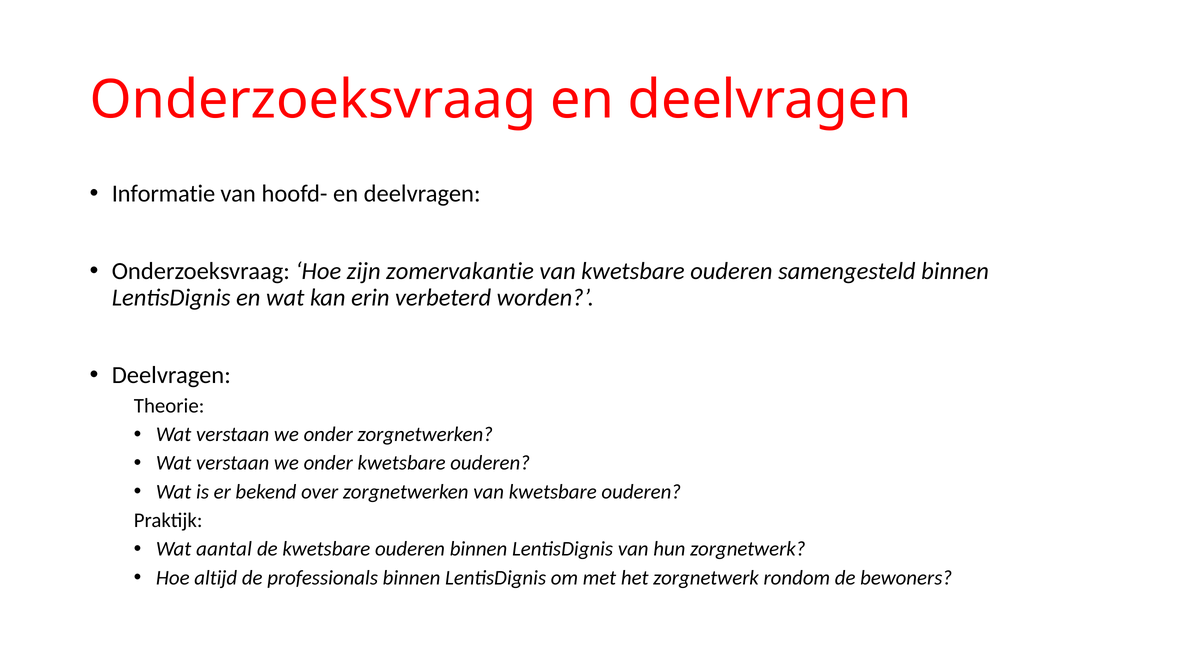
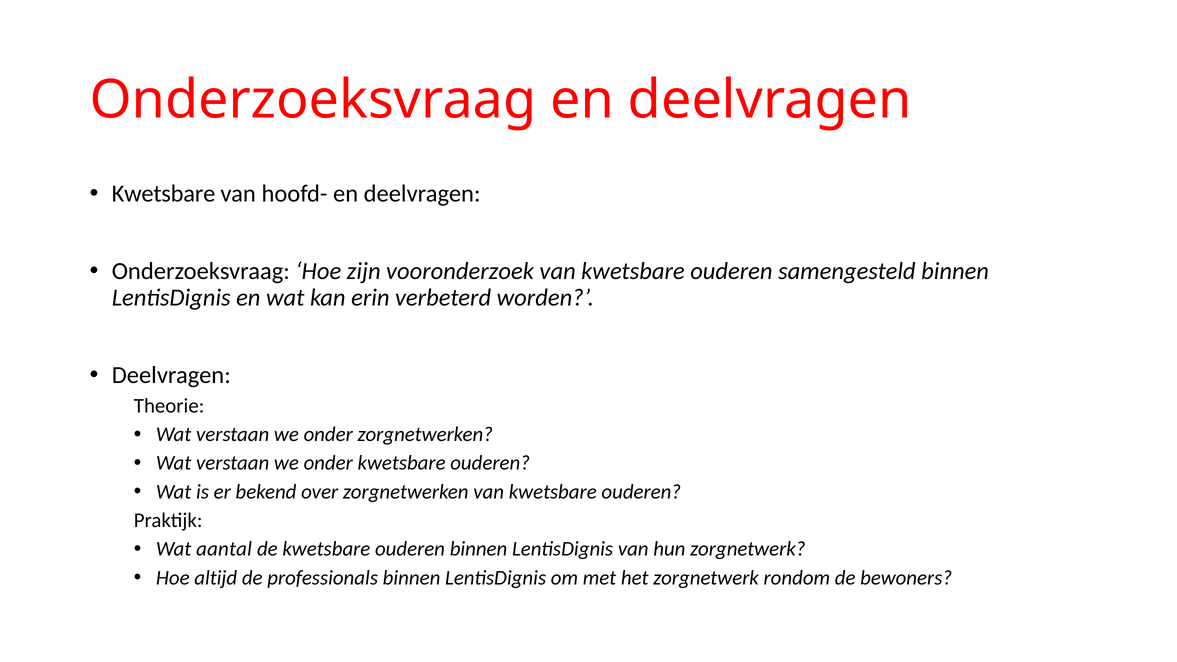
Informatie at (163, 194): Informatie -> Kwetsbare
zomervakantie: zomervakantie -> vooronderzoek
